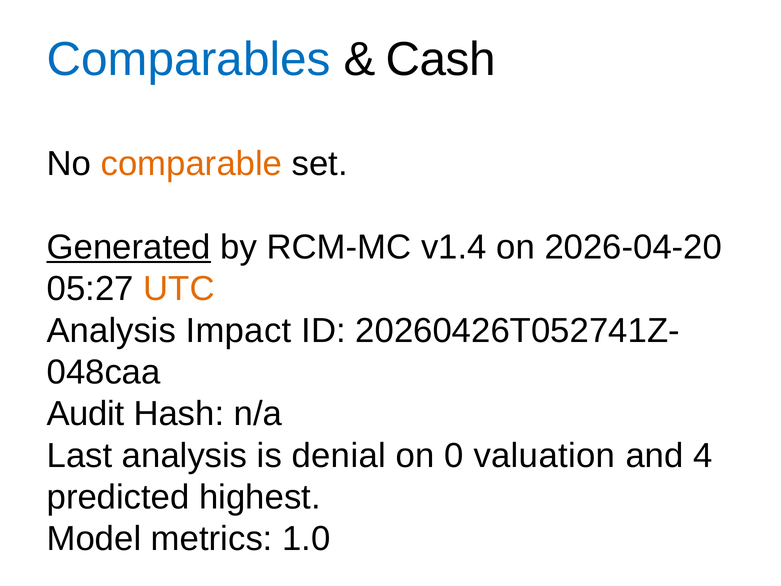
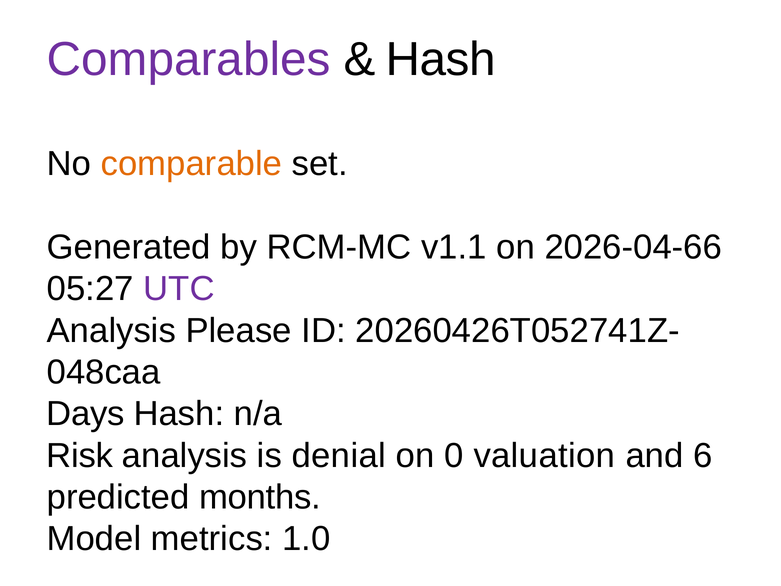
Comparables colour: blue -> purple
Cash at (441, 59): Cash -> Hash
Generated underline: present -> none
v1.4: v1.4 -> v1.1
2026-04-20: 2026-04-20 -> 2026-04-66
UTC colour: orange -> purple
Impact: Impact -> Please
Audit: Audit -> Days
Last: Last -> Risk
4: 4 -> 6
highest: highest -> months
